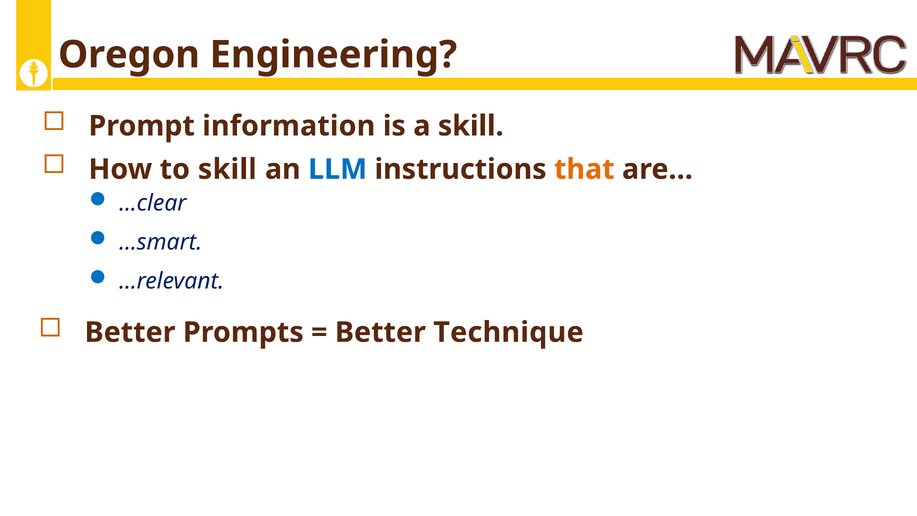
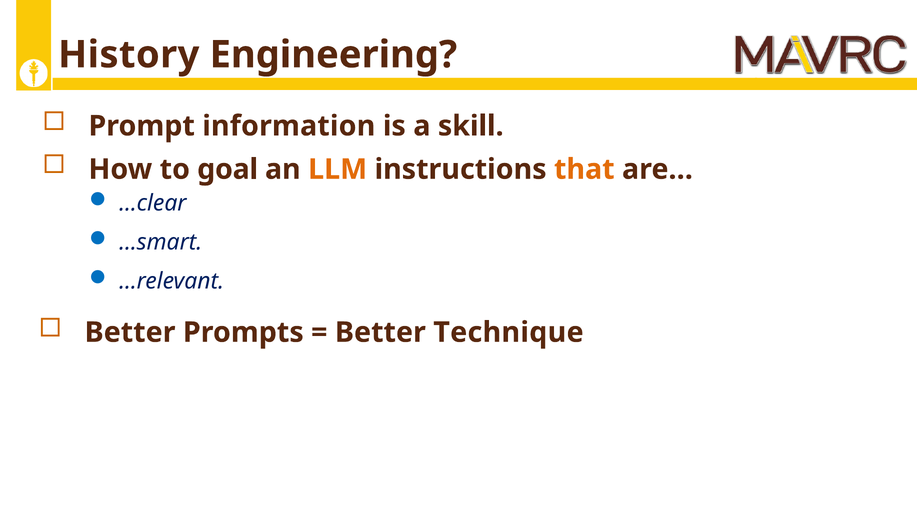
Oregon: Oregon -> History
to skill: skill -> goal
LLM colour: blue -> orange
